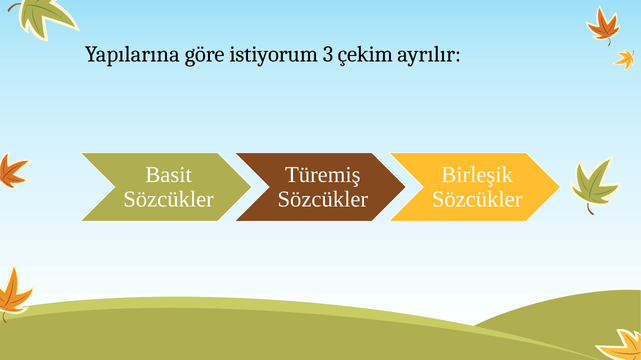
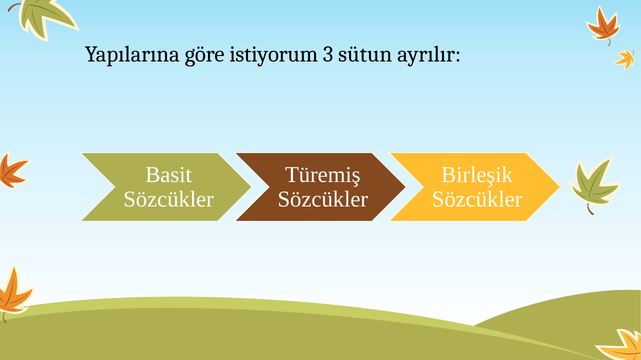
çekim: çekim -> sütun
